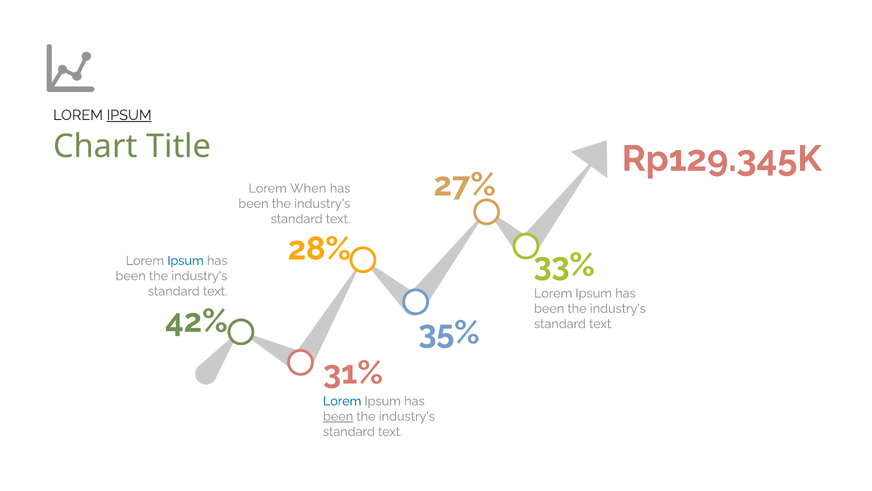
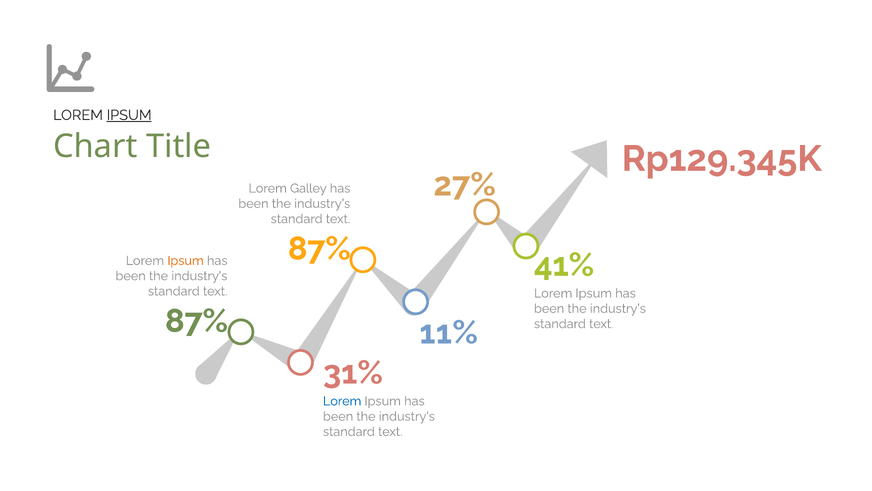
When: When -> Galley
28% at (319, 248): 28% -> 87%
33%: 33% -> 41%
Ipsum at (185, 260) colour: blue -> orange
42% at (196, 321): 42% -> 87%
35%: 35% -> 11%
been at (338, 416) underline: present -> none
